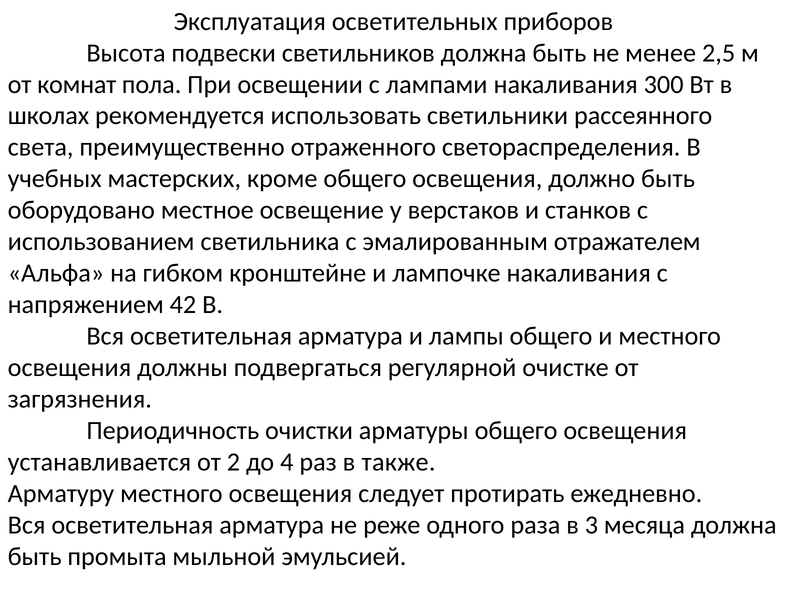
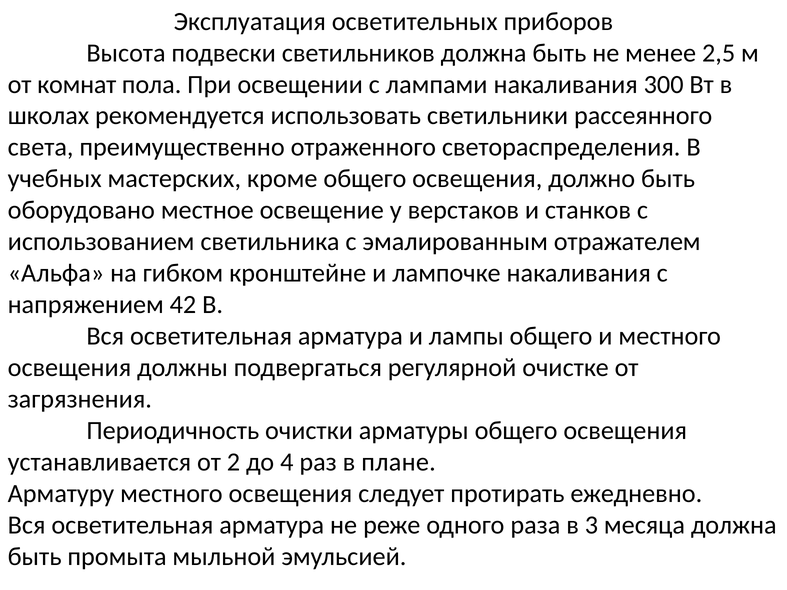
также: также -> плане
